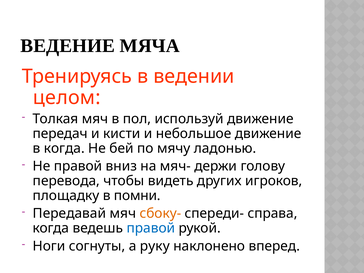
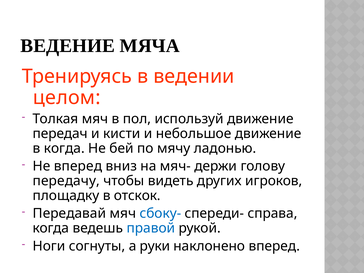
Не правой: правой -> вперед
перевода: перевода -> передачу
помни: помни -> отскок
сбоку- colour: orange -> blue
руку: руку -> руки
